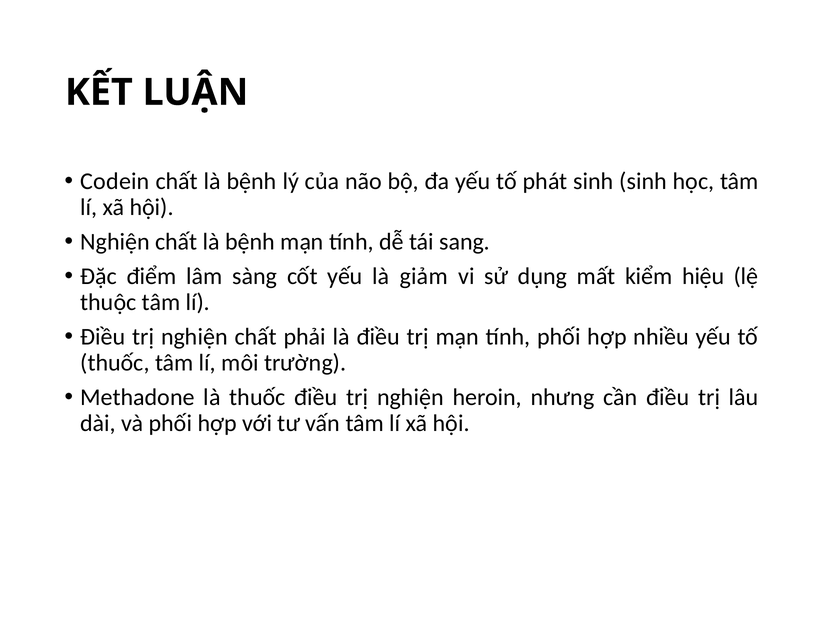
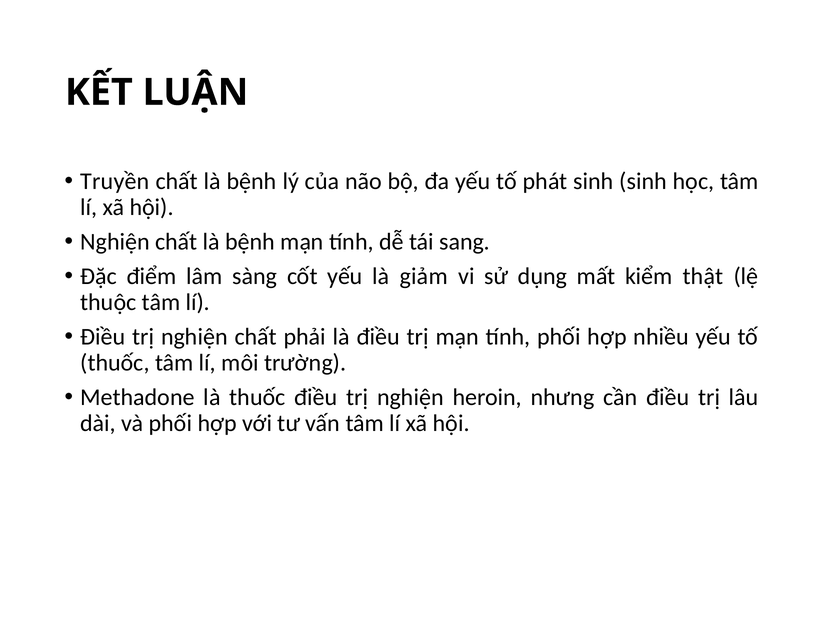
Codein: Codein -> Truyền
hiệu: hiệu -> thật
